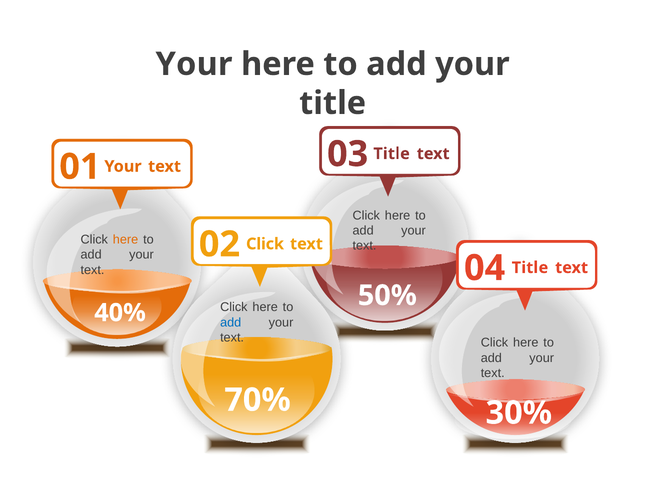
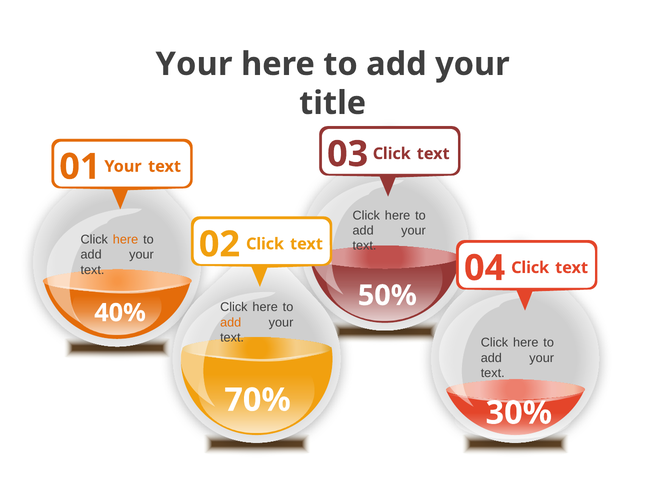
03 Title: Title -> Click
04 Title: Title -> Click
add at (231, 322) colour: blue -> orange
